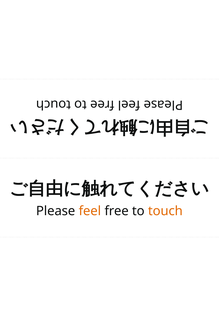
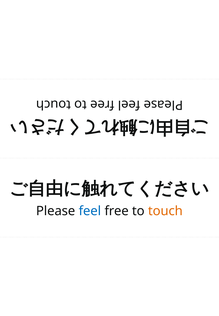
feel colour: orange -> blue
